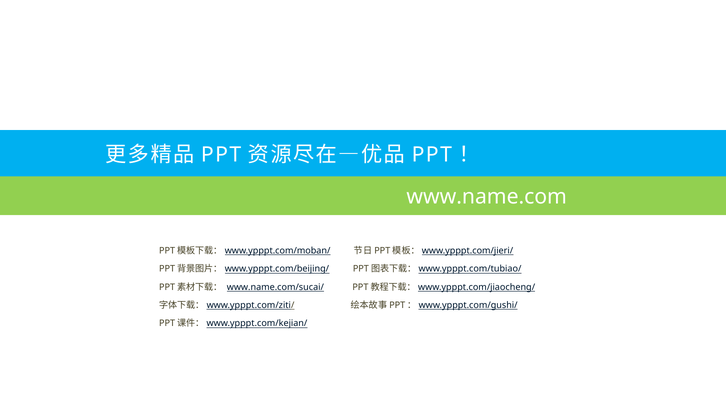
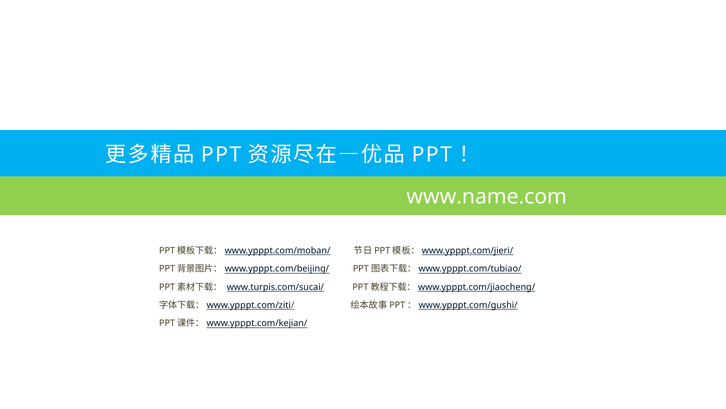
www.name.com/sucai/: www.name.com/sucai/ -> www.turpis.com/sucai/
